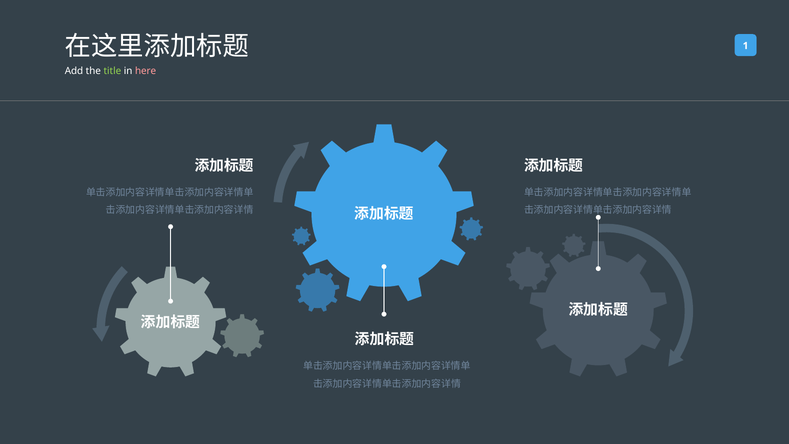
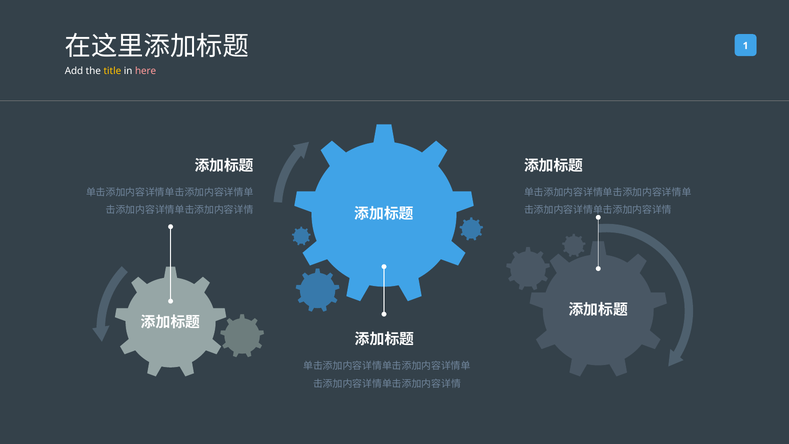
title colour: light green -> yellow
